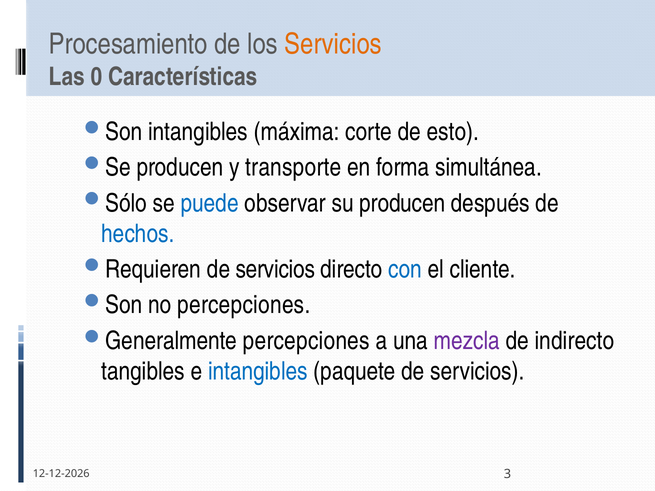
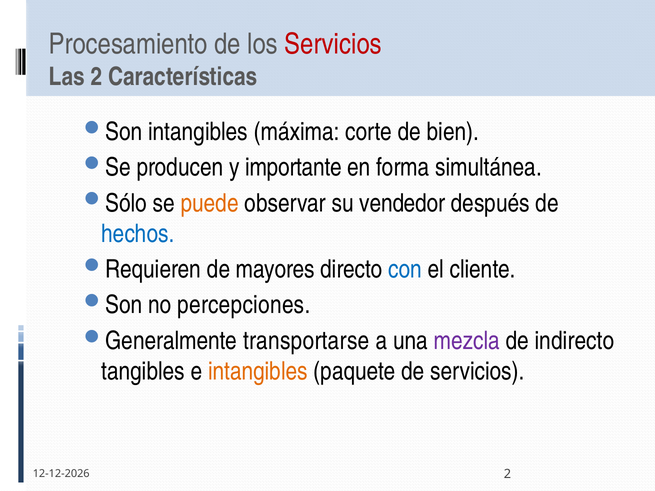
Servicios at (333, 44) colour: orange -> red
Las 0: 0 -> 2
esto: esto -> bien
transporte: transporte -> importante
puede colour: blue -> orange
su producen: producen -> vendedor
servicios at (275, 270): servicios -> mayores
percepciones at (306, 341): percepciones -> transportarse
intangibles at (258, 371) colour: blue -> orange
3 at (508, 474): 3 -> 2
